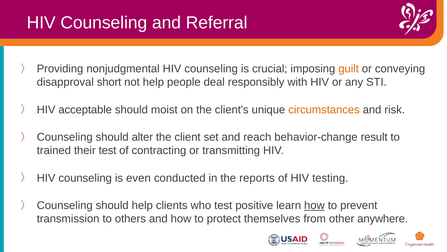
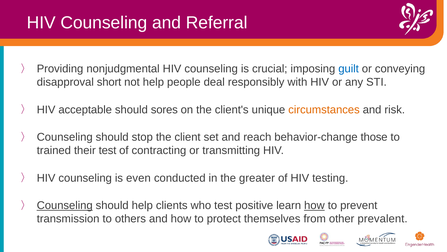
guilt colour: orange -> blue
moist: moist -> sores
alter: alter -> stop
result: result -> those
reports: reports -> greater
Counseling at (65, 205) underline: none -> present
anywhere: anywhere -> prevalent
